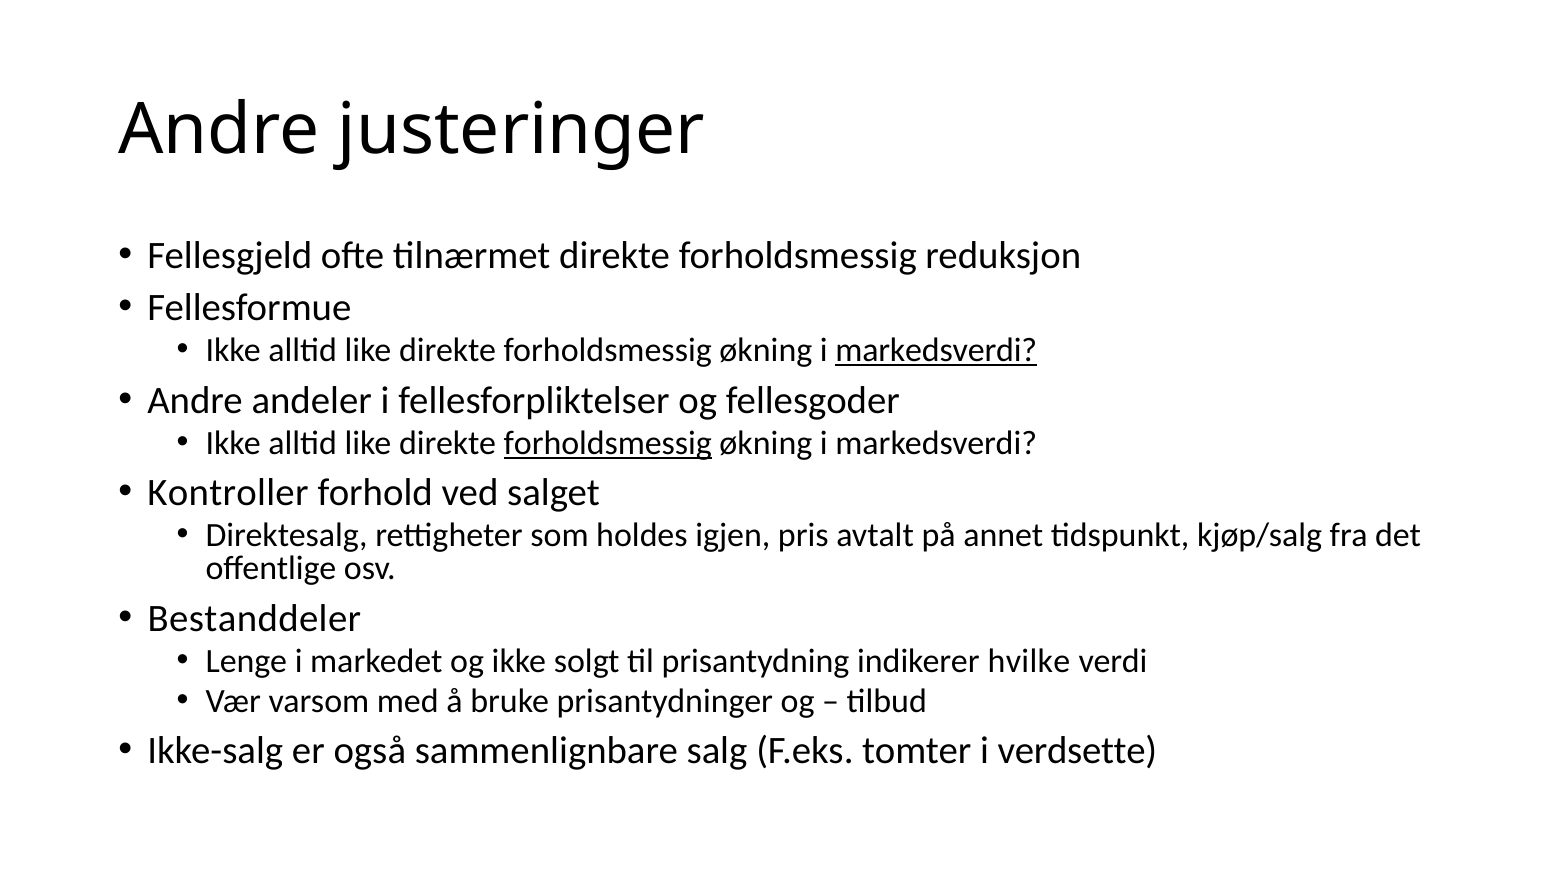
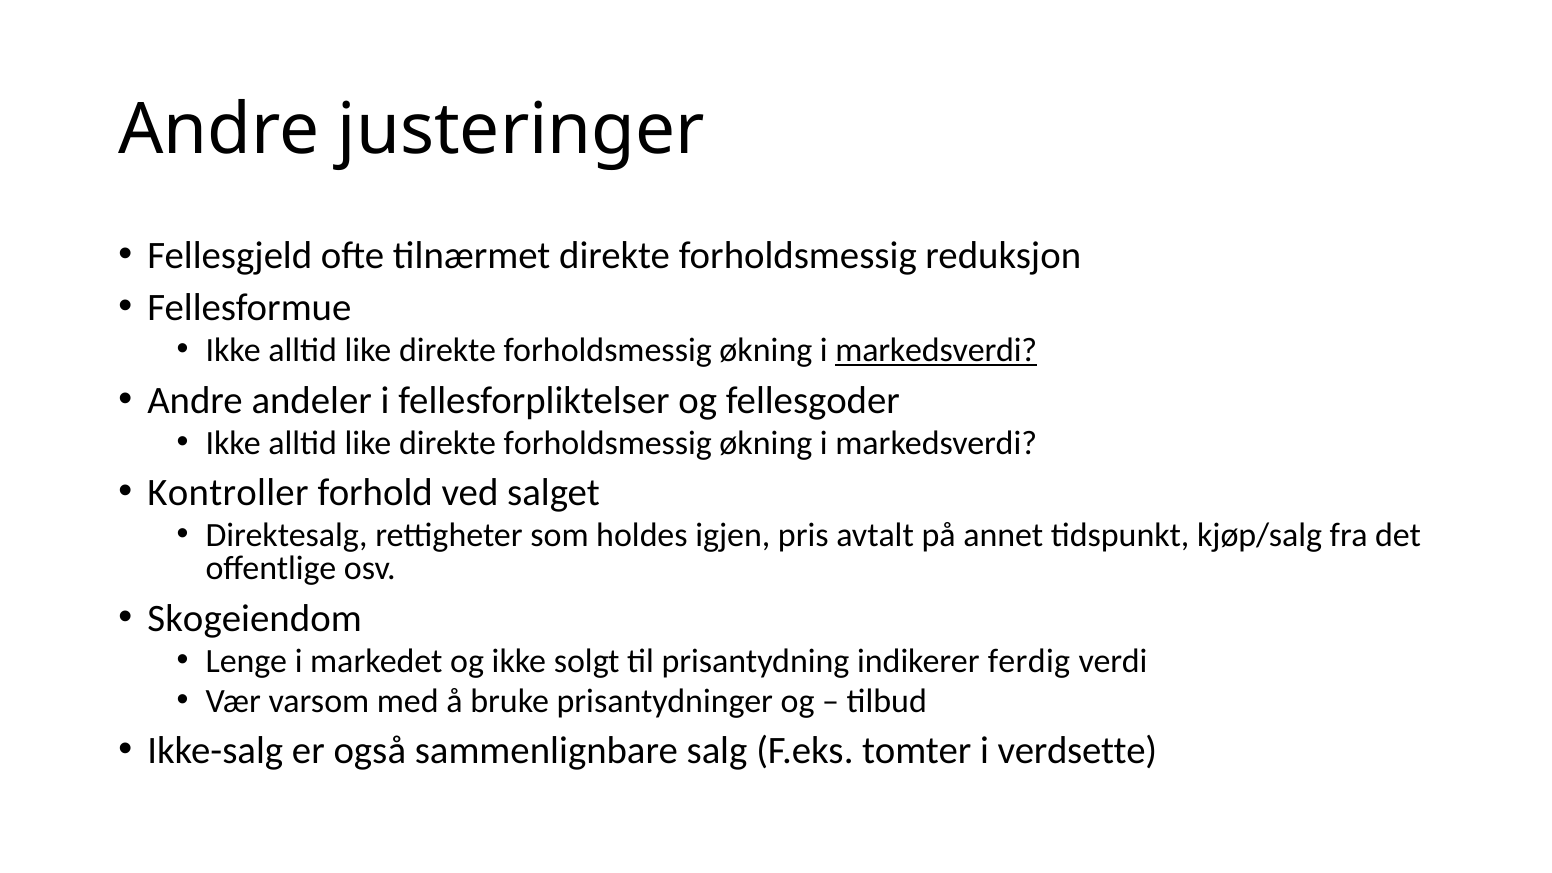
forholdsmessig at (608, 443) underline: present -> none
Bestanddeler: Bestanddeler -> Skogeiendom
hvilke: hvilke -> ferdig
